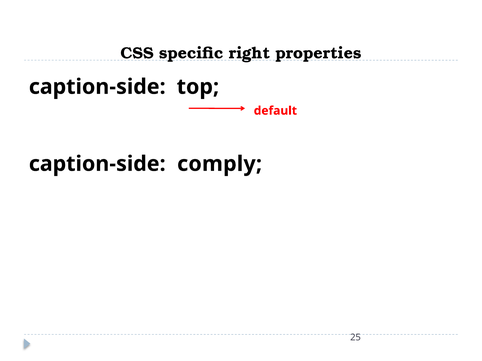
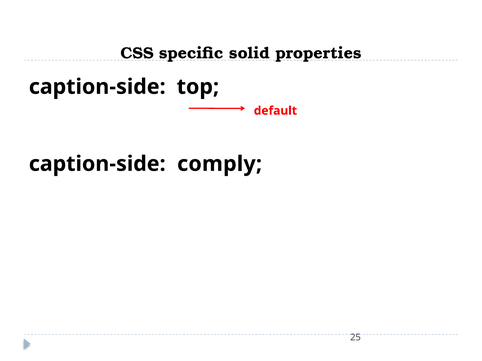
right: right -> solid
